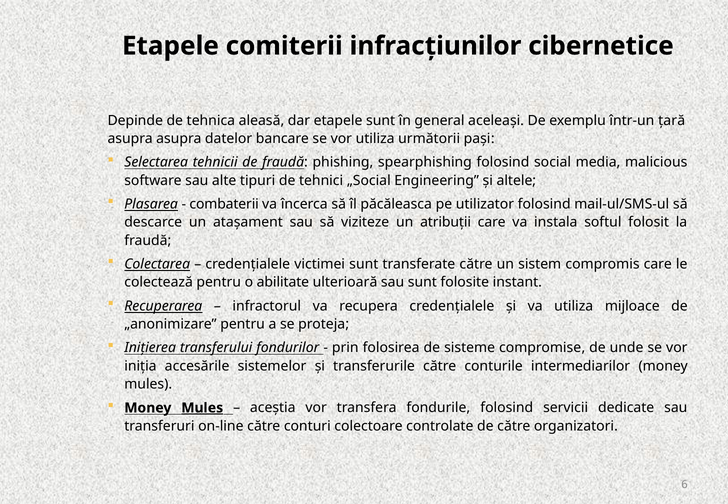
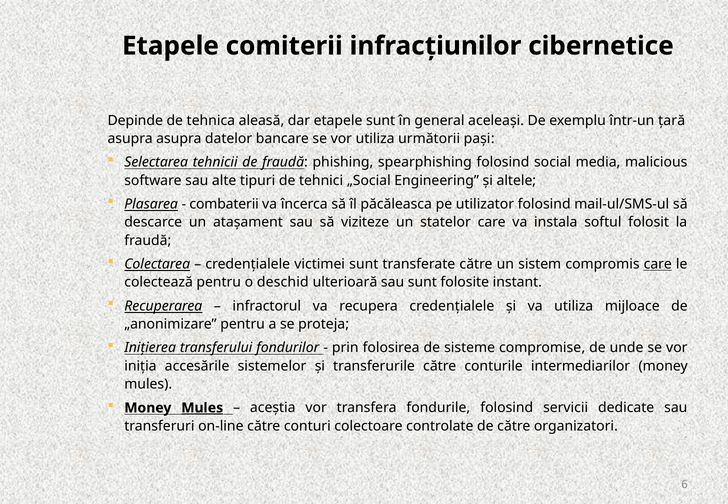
atribuții: atribuții -> statelor
care at (658, 264) underline: none -> present
abilitate: abilitate -> deschid
